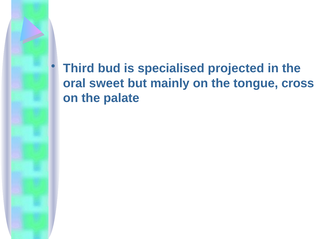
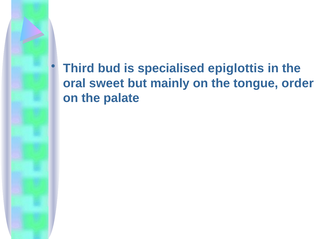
projected: projected -> epiglottis
cross: cross -> order
